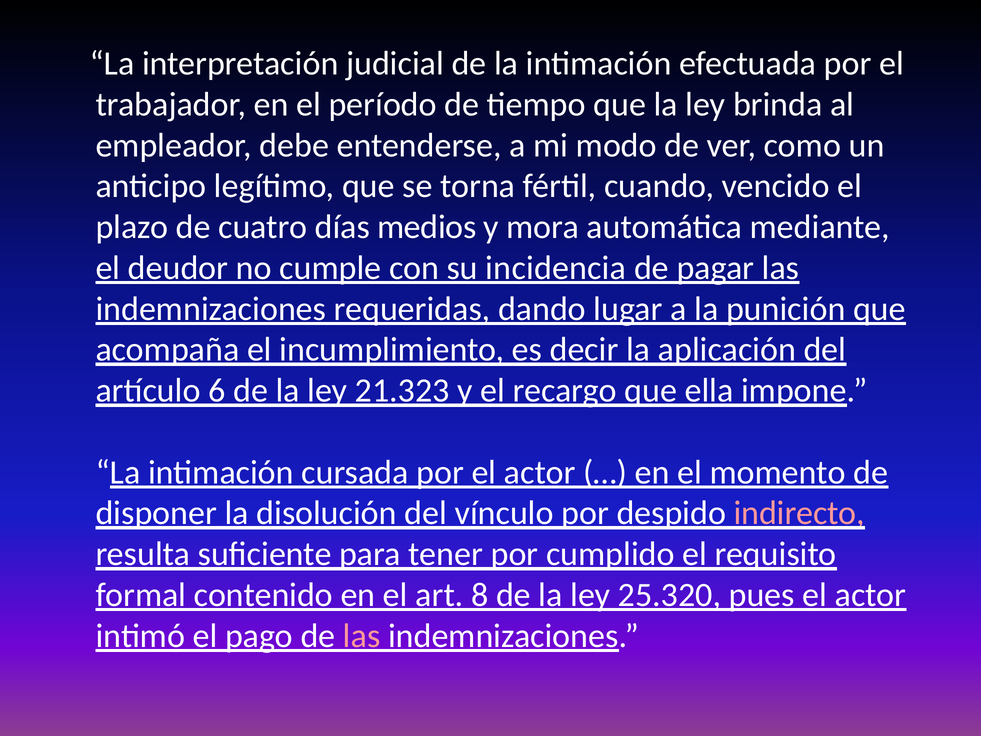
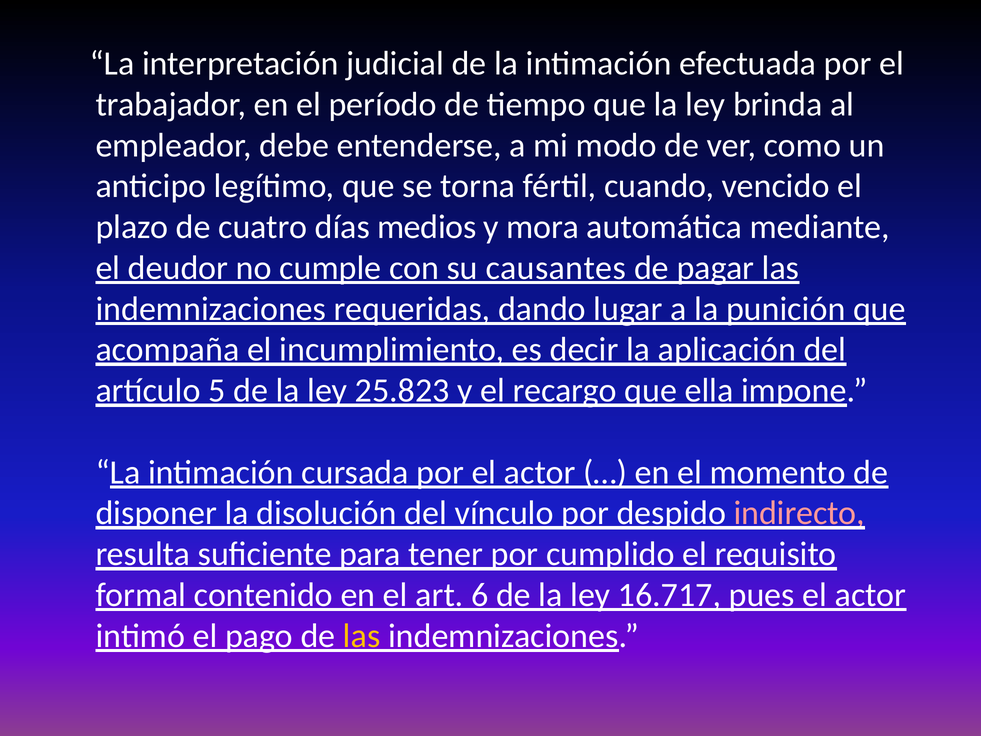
incidencia: incidencia -> causantes
6: 6 -> 5
21.323: 21.323 -> 25.823
8: 8 -> 6
25.320: 25.320 -> 16.717
las at (362, 636) colour: pink -> yellow
